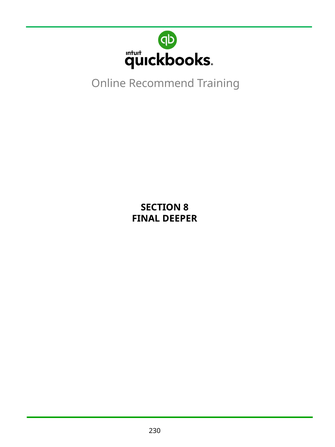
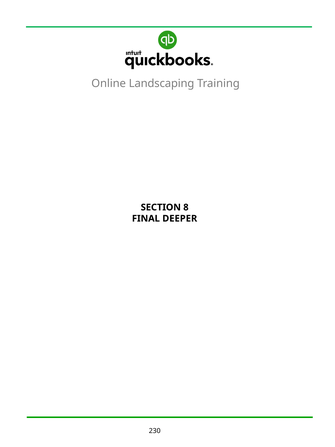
Recommend: Recommend -> Landscaping
